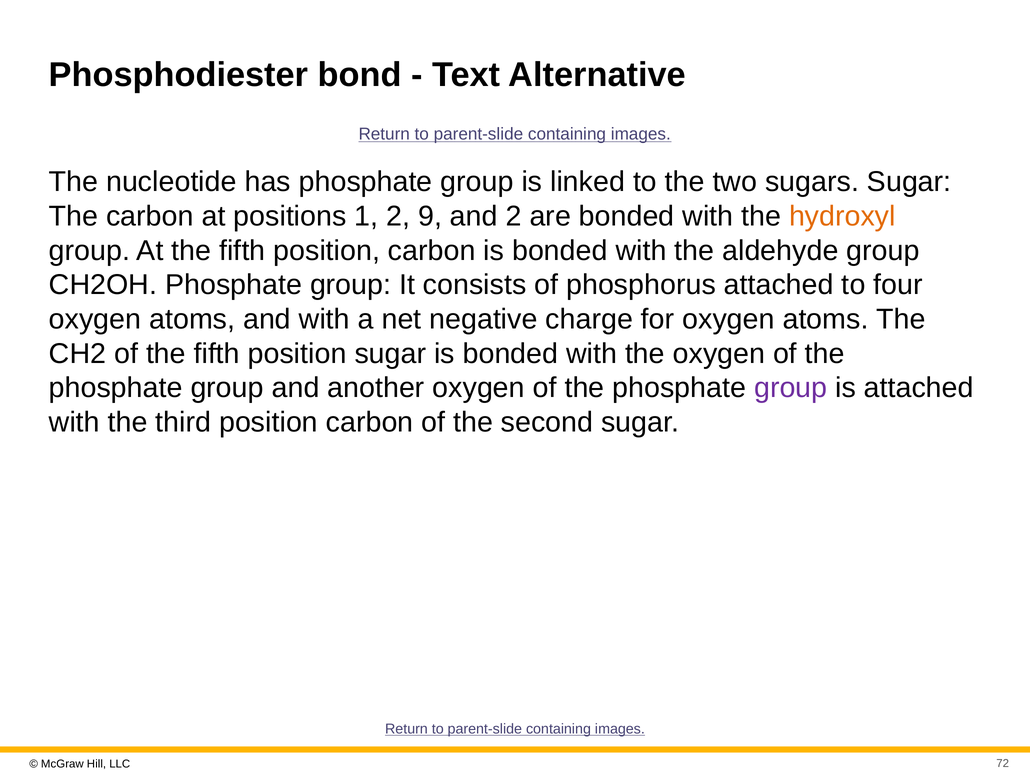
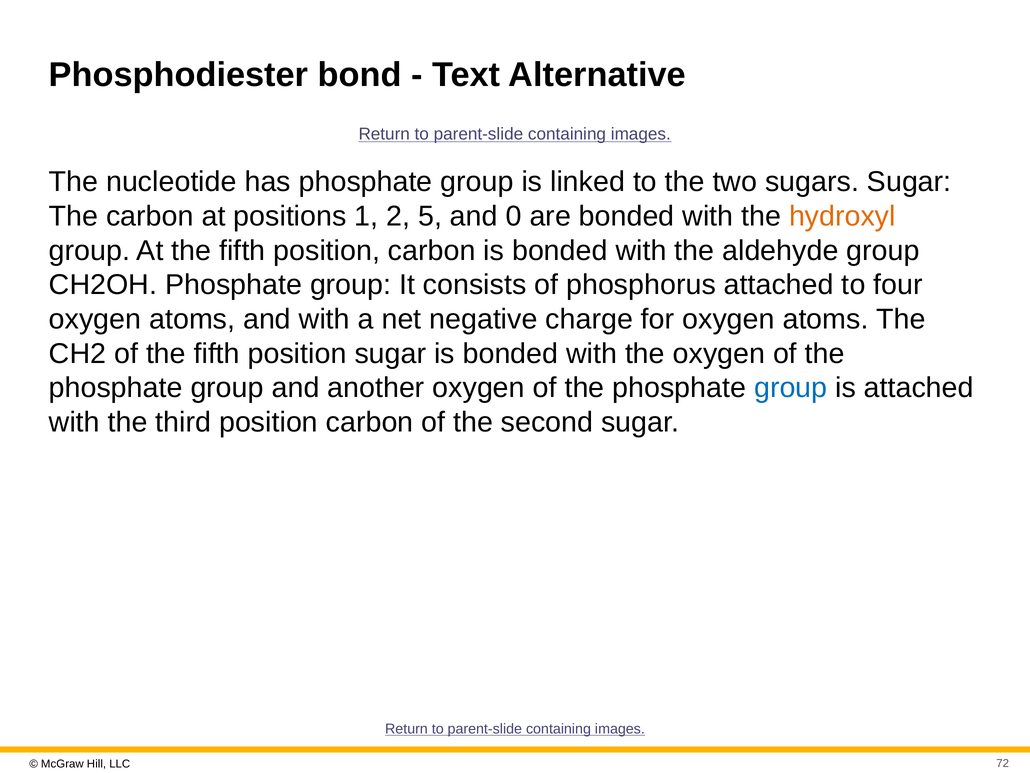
9: 9 -> 5
and 2: 2 -> 0
group at (791, 388) colour: purple -> blue
